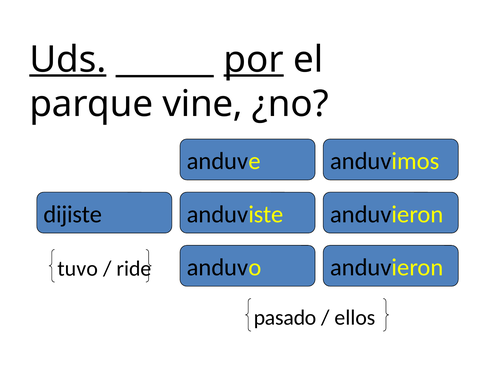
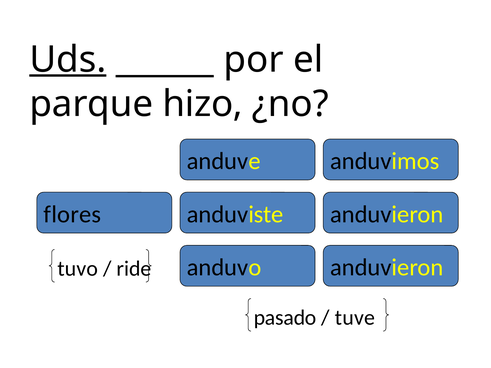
por underline: present -> none
vine: vine -> hizo
dijiste: dijiste -> flores
ellos: ellos -> tuve
